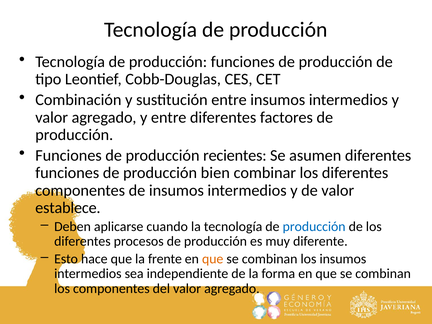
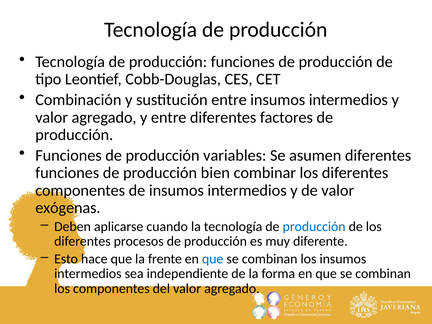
recientes: recientes -> variables
establece: establece -> exógenas
que at (213, 259) colour: orange -> blue
